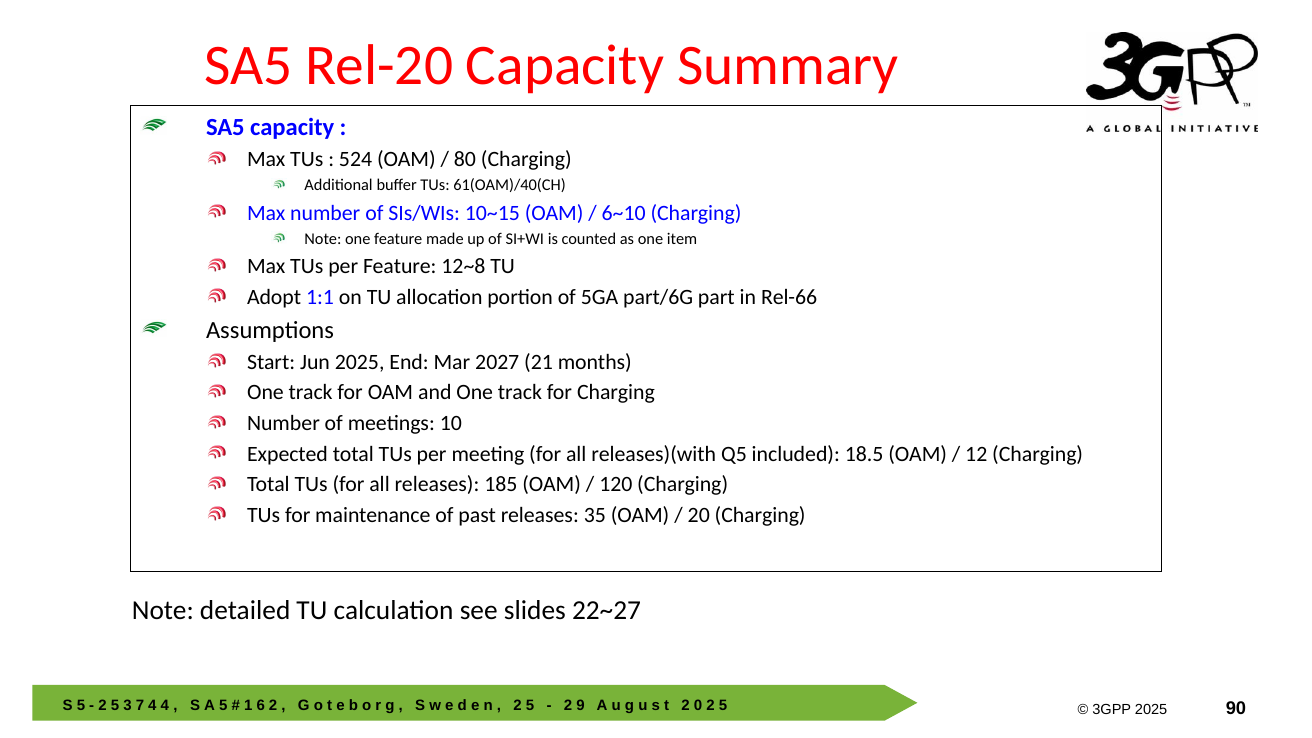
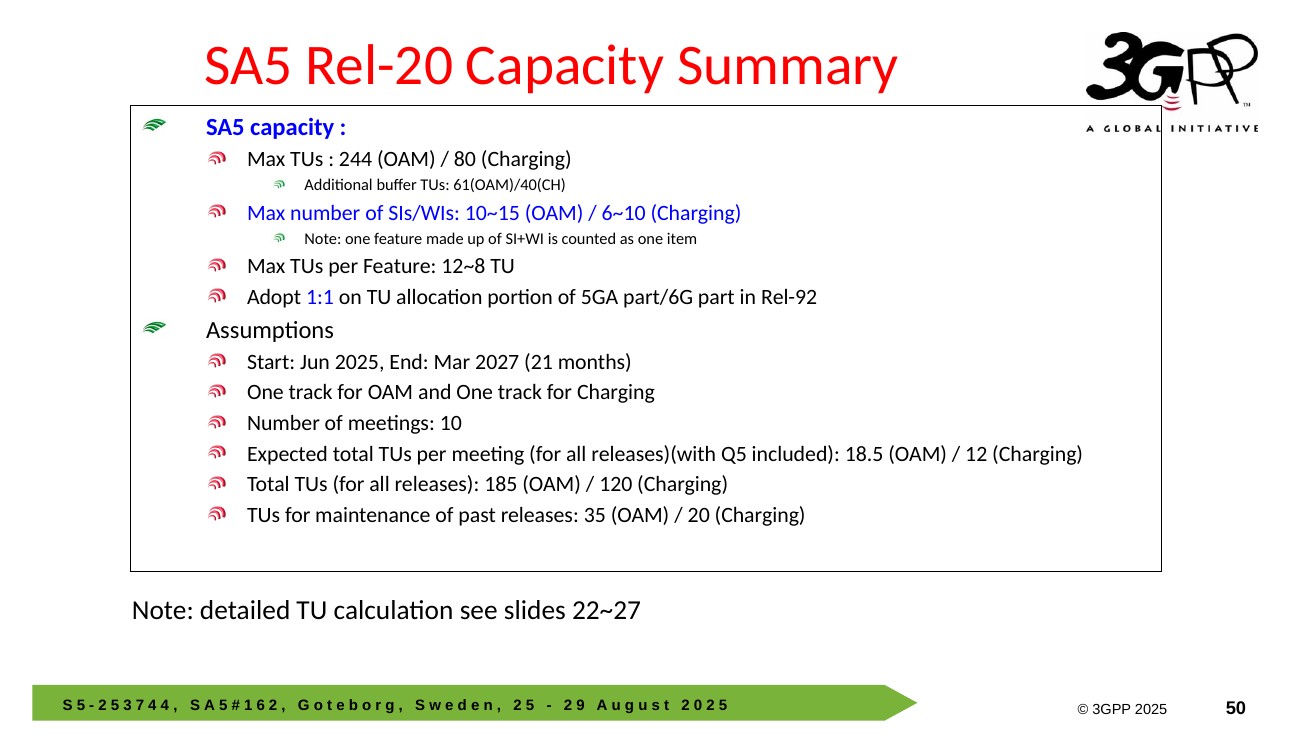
524: 524 -> 244
Rel-66: Rel-66 -> Rel-92
90: 90 -> 50
